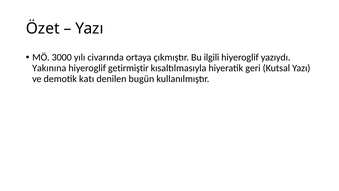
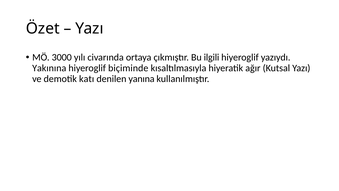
getirmiştir: getirmiştir -> biçiminde
geri: geri -> ağır
bugün: bugün -> yanına
